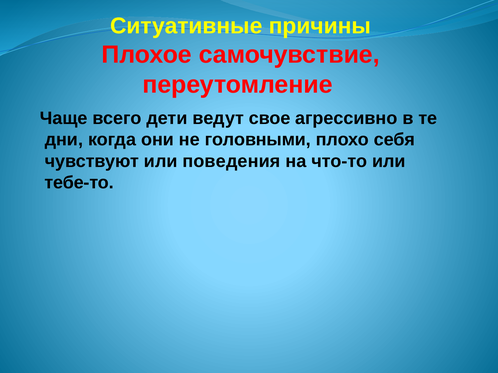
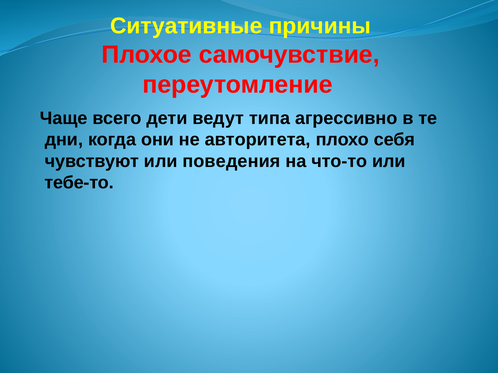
свое: свое -> типа
головными: головными -> авторитета
